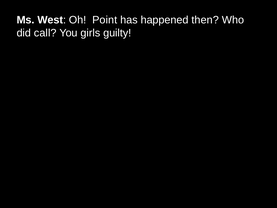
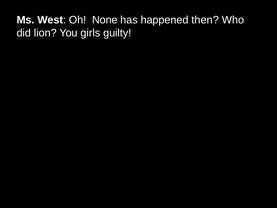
Point: Point -> None
call: call -> lion
